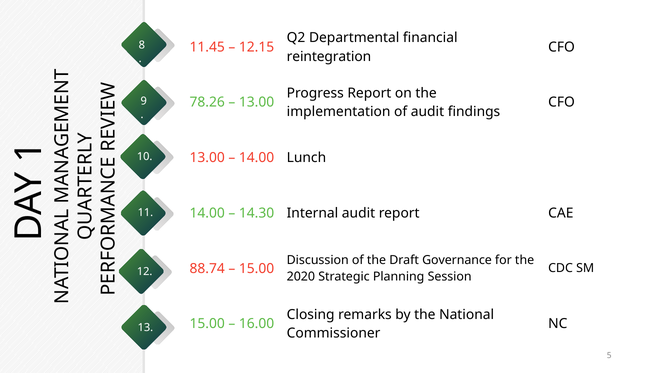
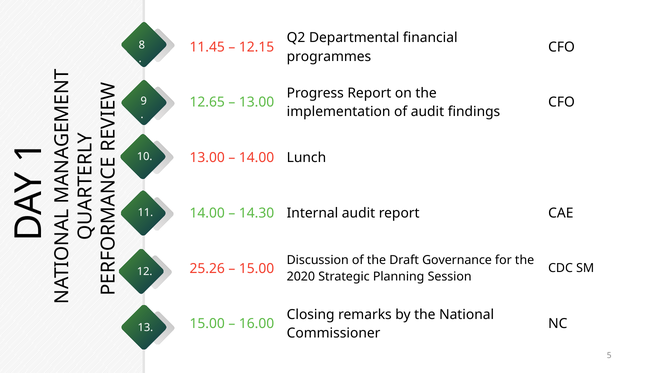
reintegration: reintegration -> programmes
78.26: 78.26 -> 12.65
88.74: 88.74 -> 25.26
